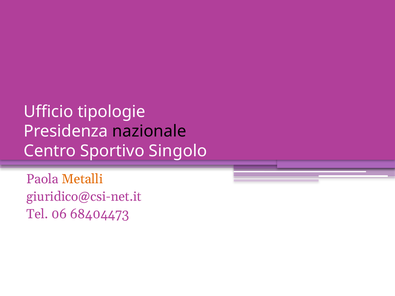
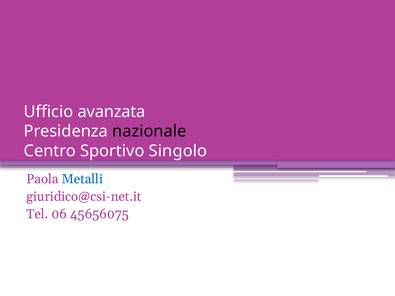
tipologie: tipologie -> avanzata
Metalli colour: orange -> blue
68404473: 68404473 -> 45656075
